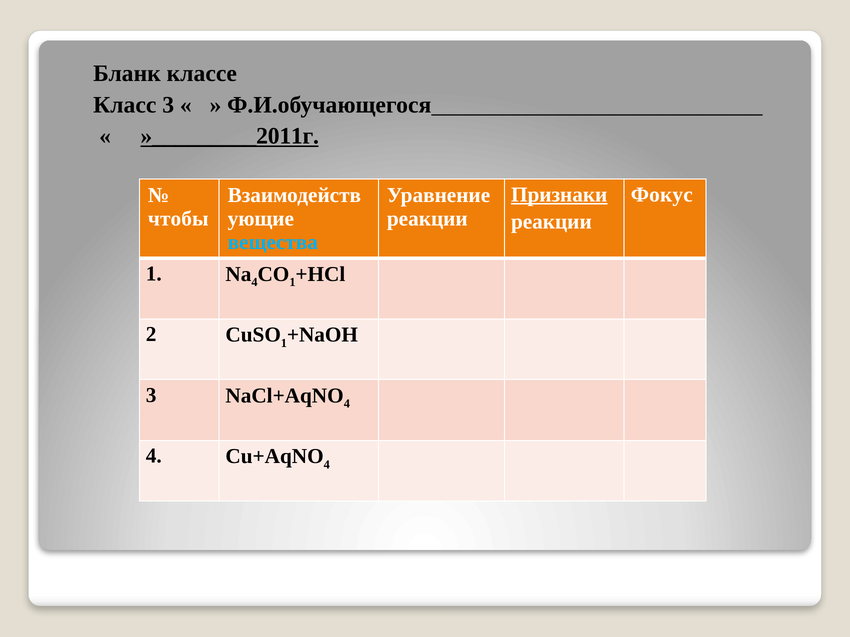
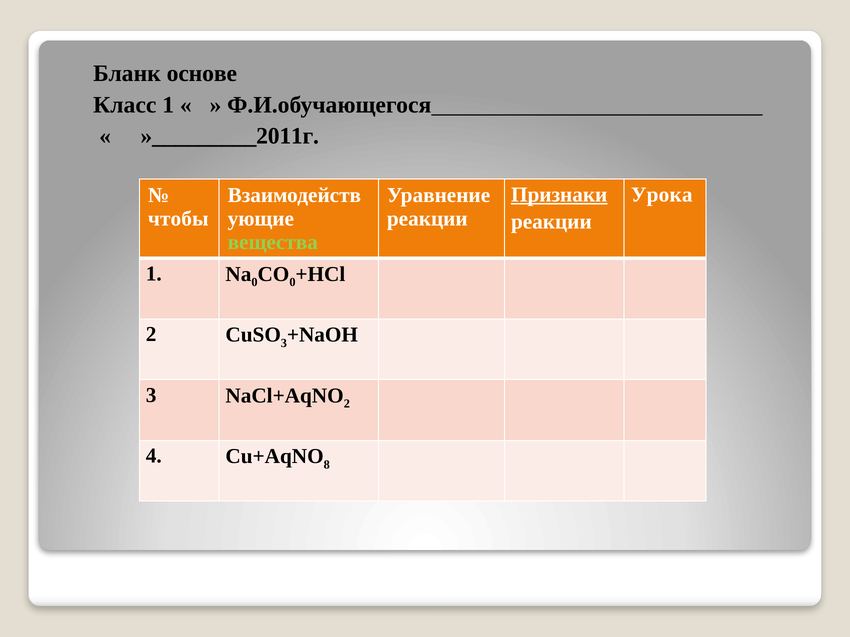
классе: классе -> основе
Класс 3: 3 -> 1
»_________2011г underline: present -> none
Фокус: Фокус -> Урока
вещества colour: light blue -> light green
4 at (254, 283): 4 -> 0
1 at (292, 283): 1 -> 0
1 at (284, 343): 1 -> 3
4 at (347, 404): 4 -> 2
4 at (327, 465): 4 -> 8
